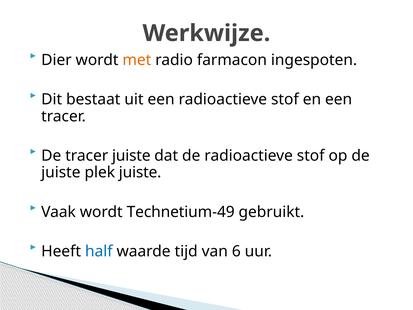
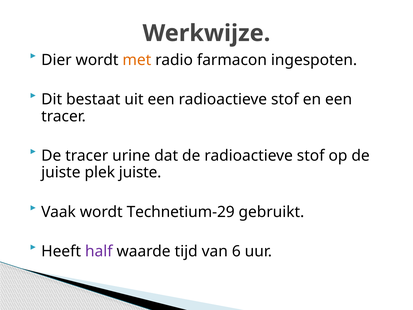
tracer juiste: juiste -> urine
Technetium-49: Technetium-49 -> Technetium-29
half colour: blue -> purple
